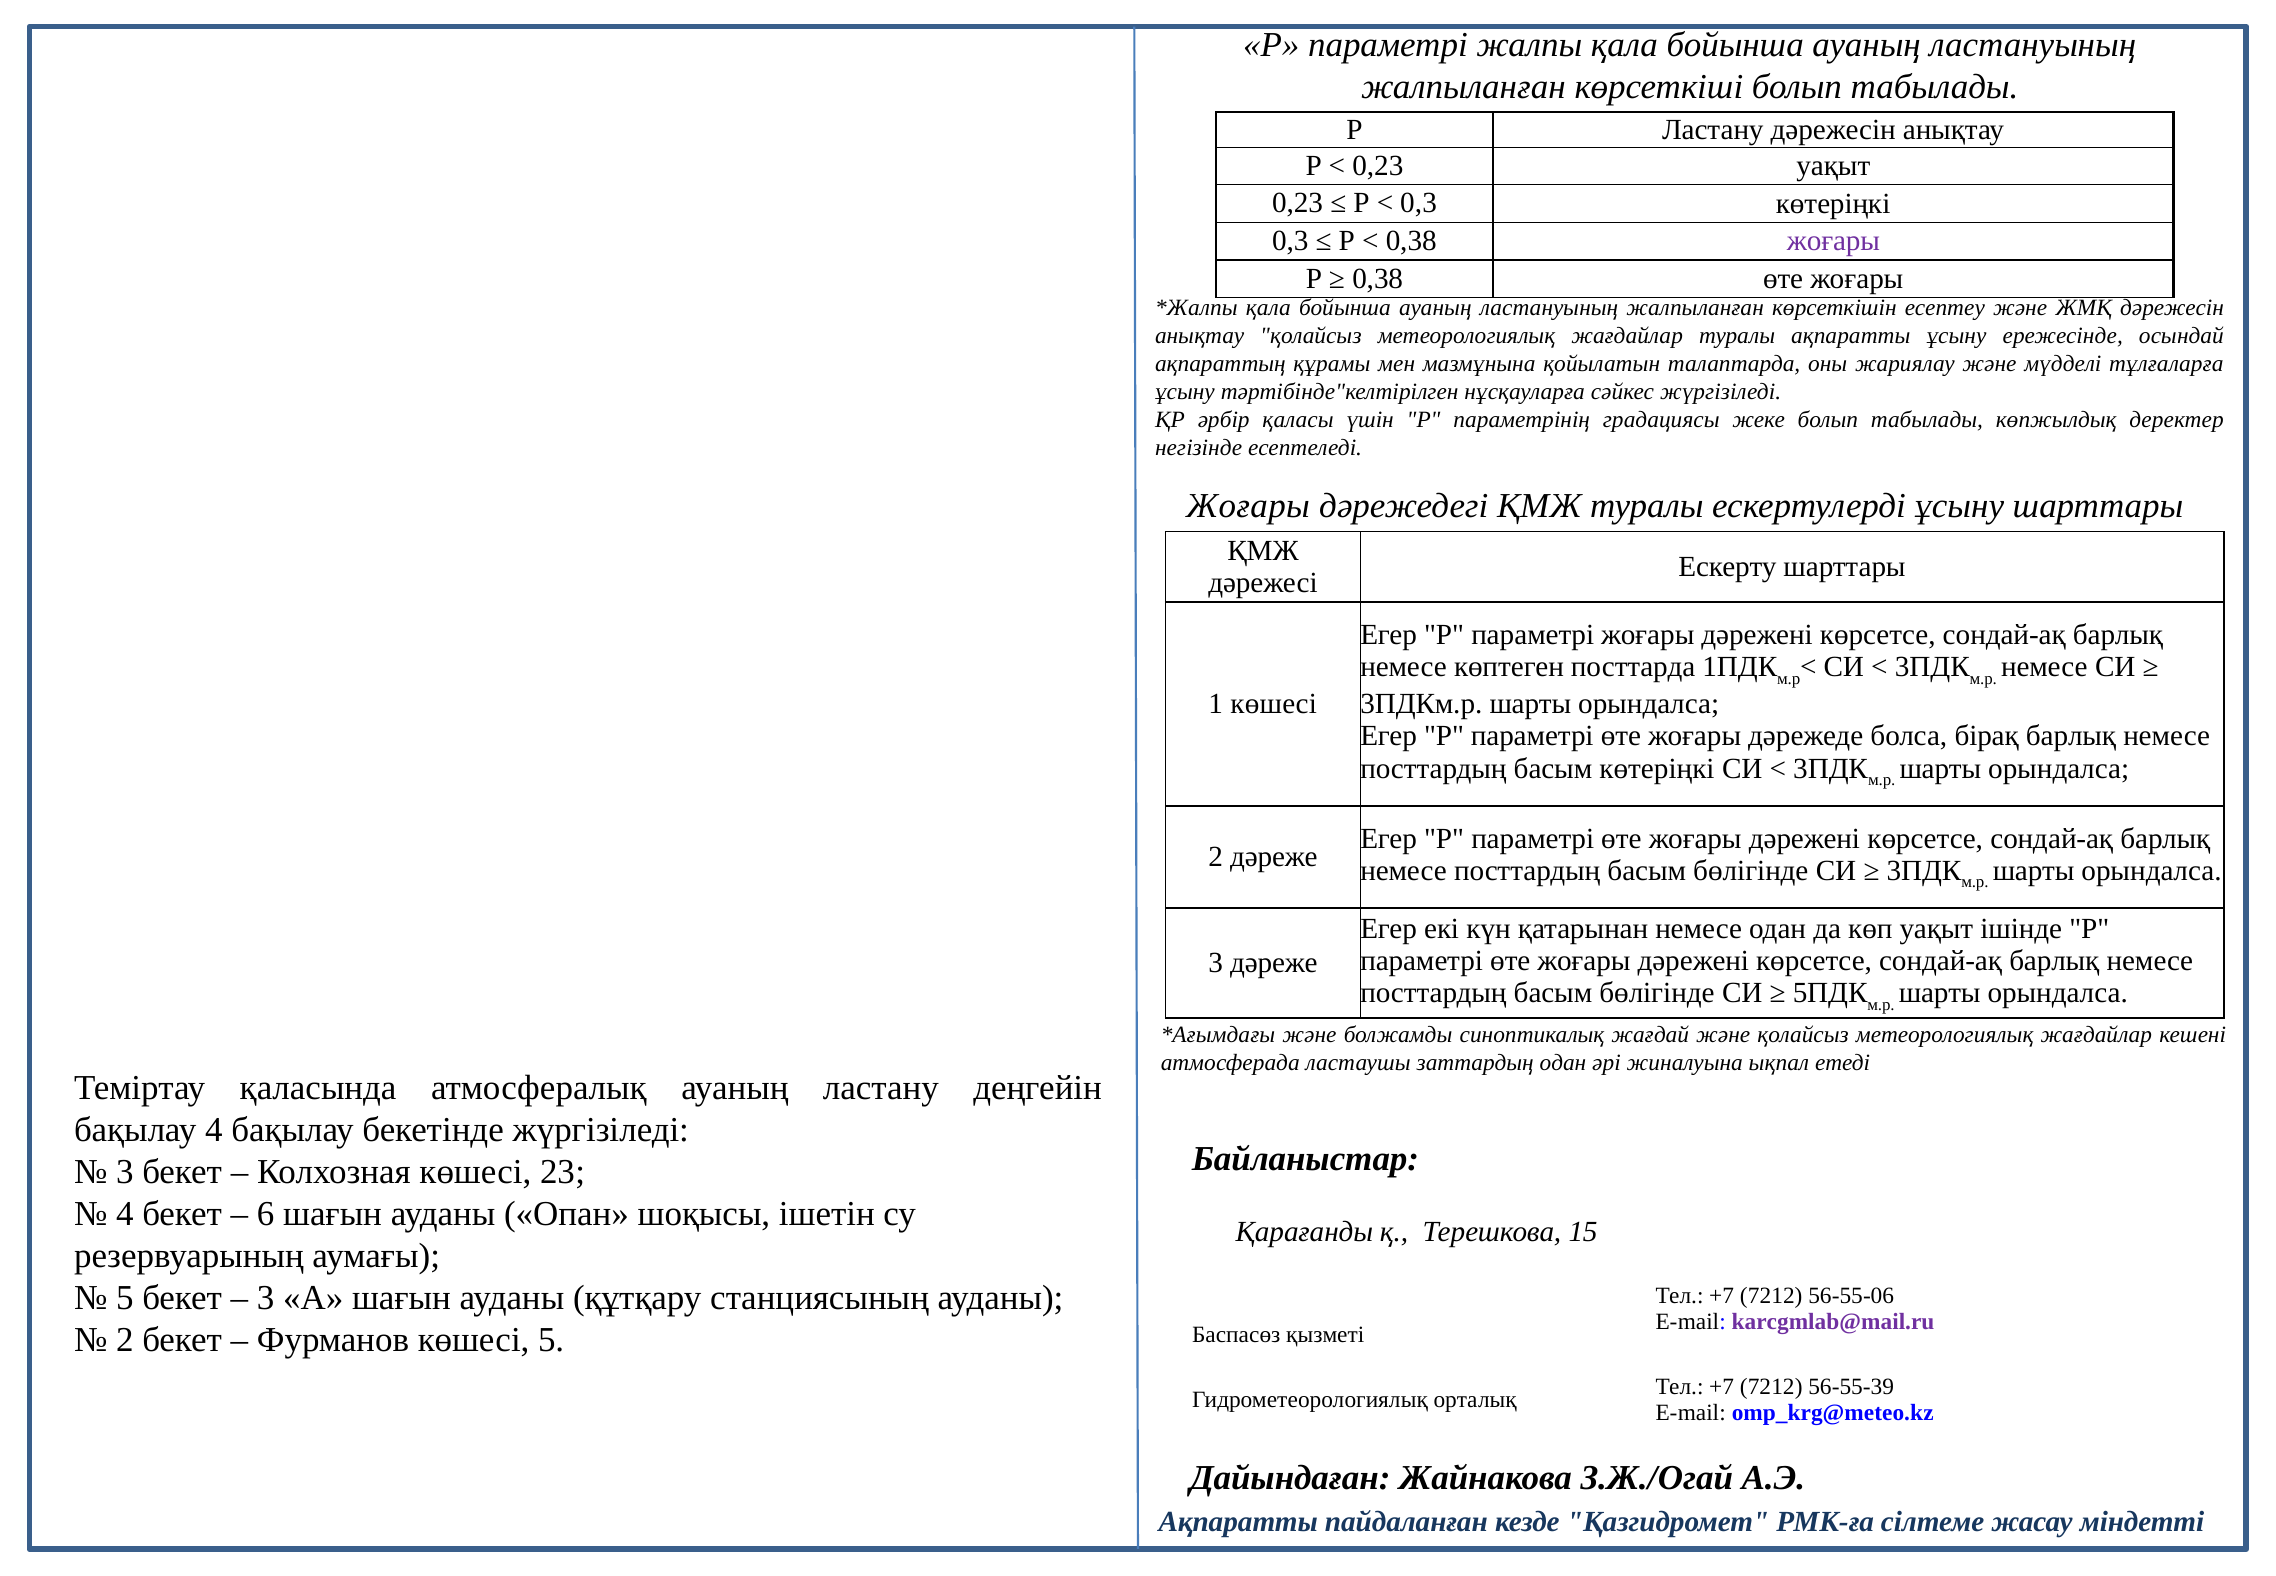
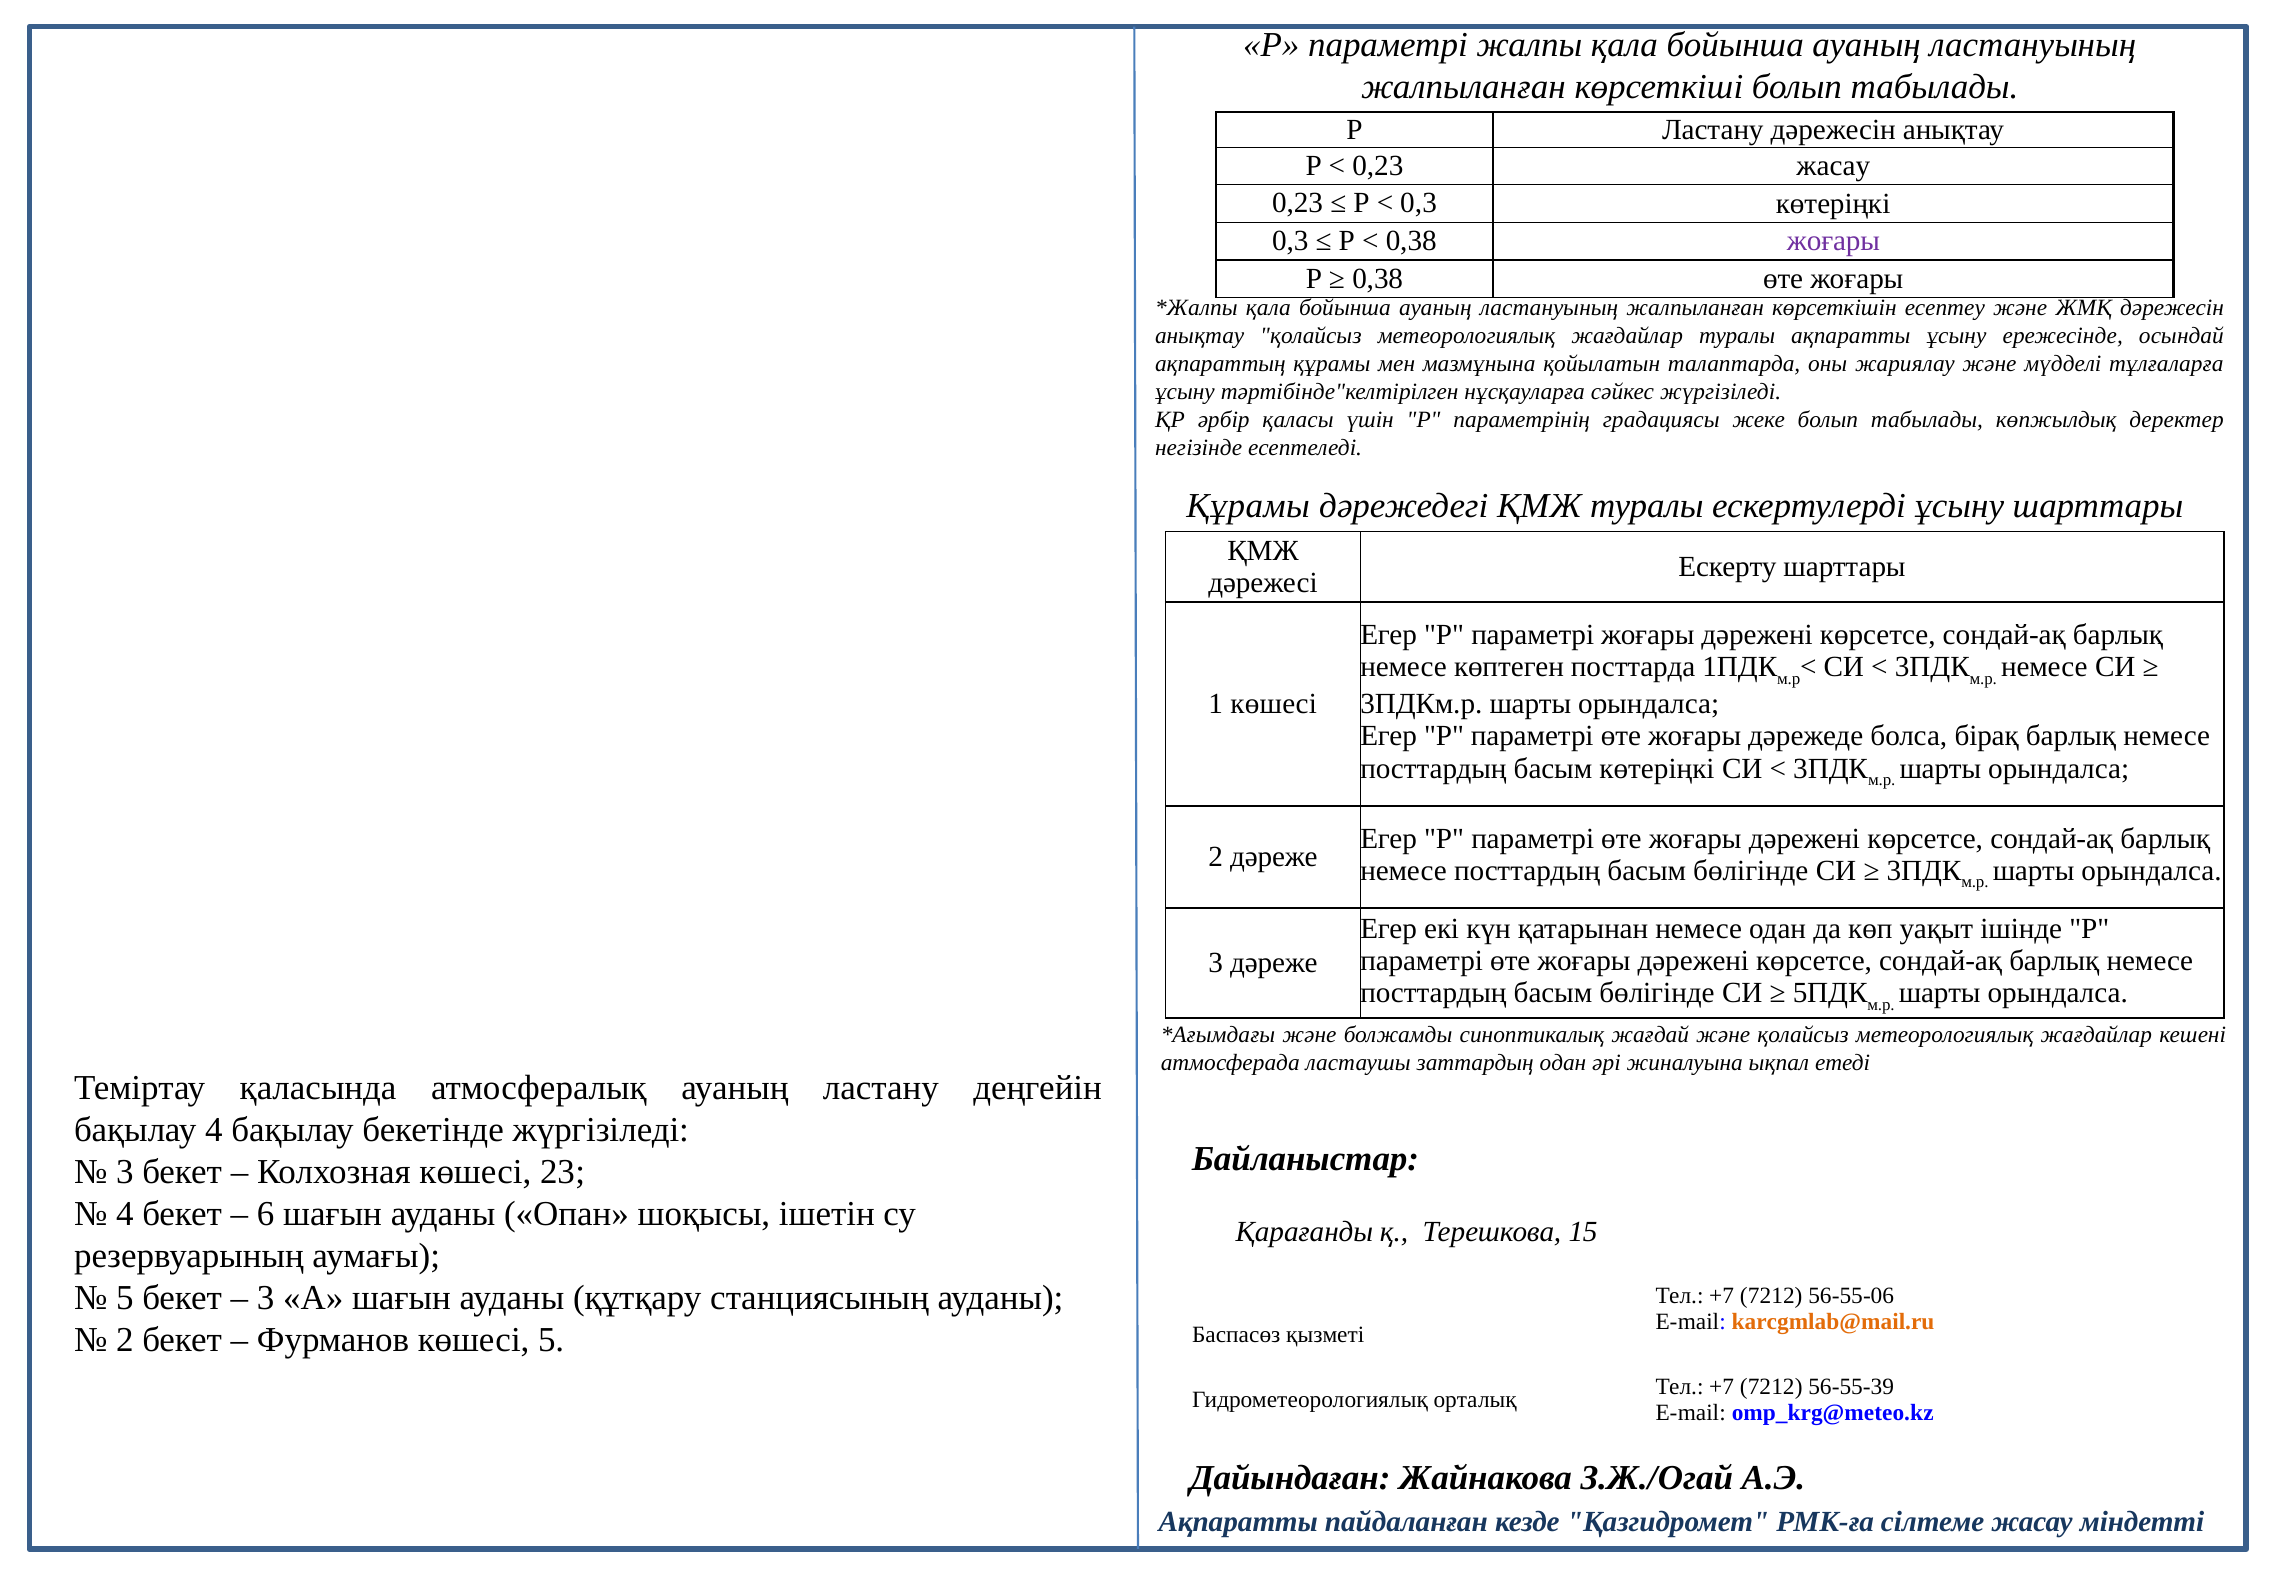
0,23 уақыт: уақыт -> жасау
Жоғары at (1248, 506): Жоғары -> Құрамы
karcgmlab@mail.ru colour: purple -> orange
